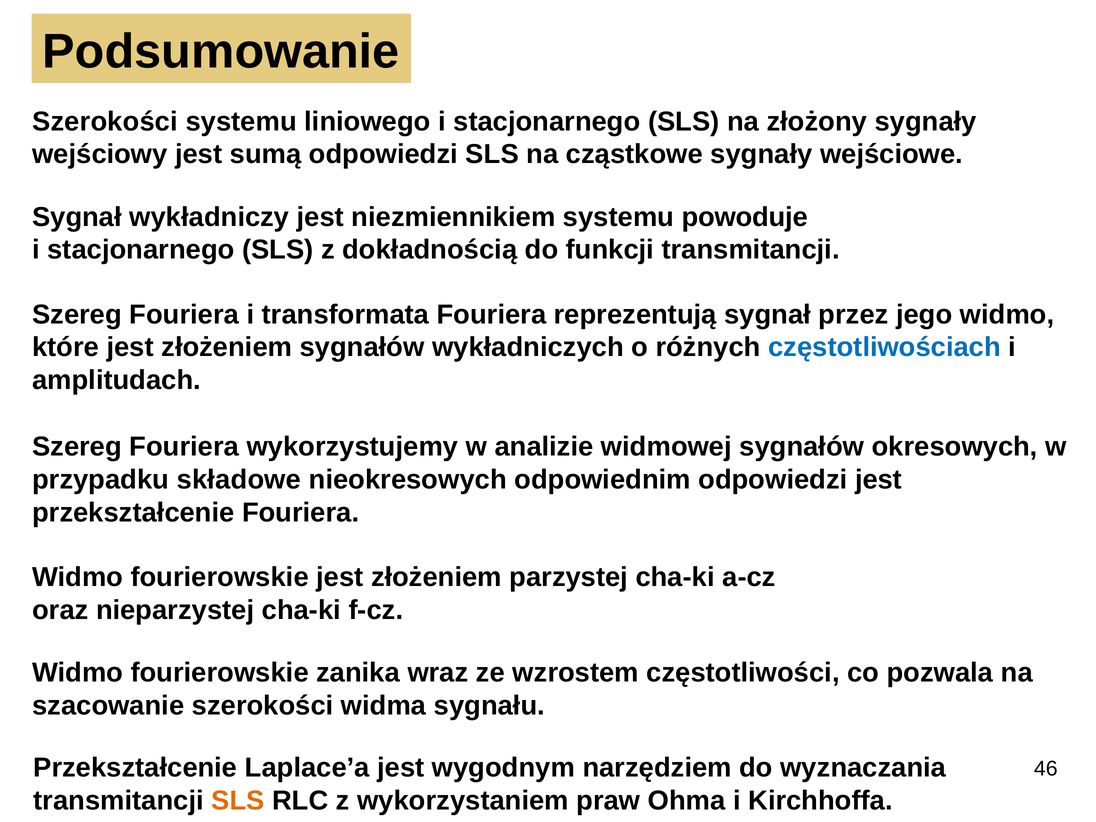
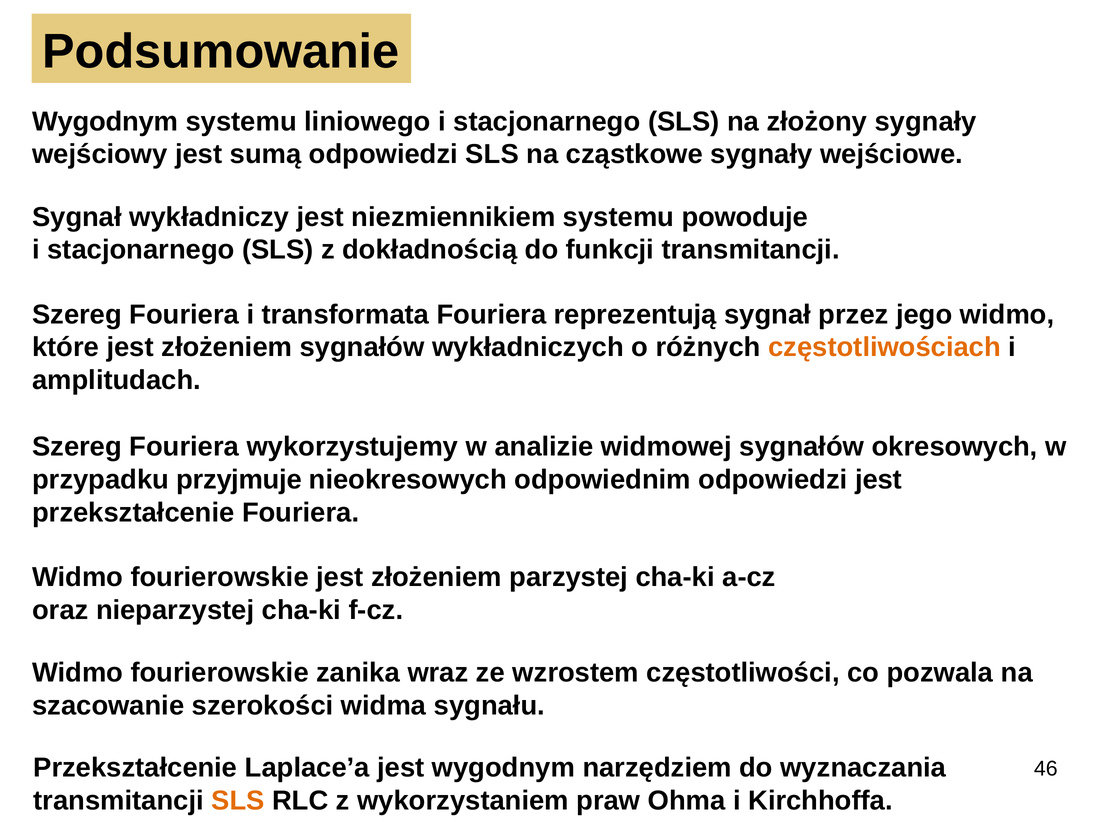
Szerokości at (105, 122): Szerokości -> Wygodnym
częstotliwościach colour: blue -> orange
składowe: składowe -> przyjmuje
